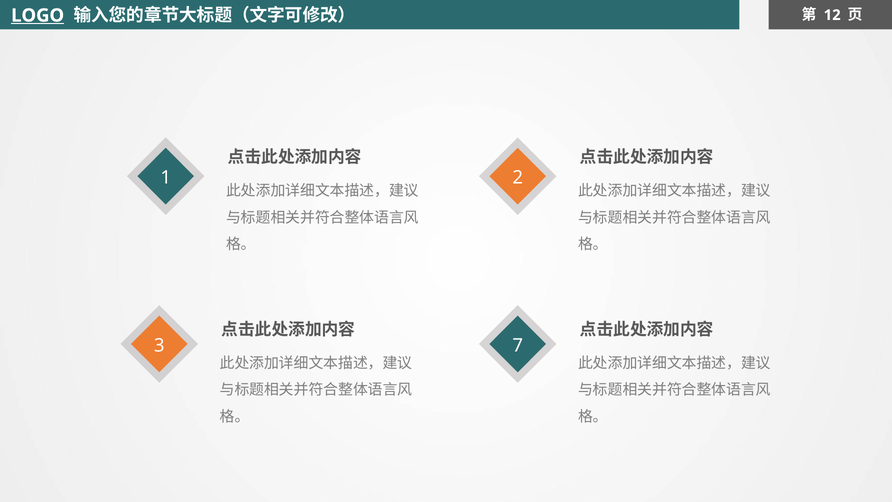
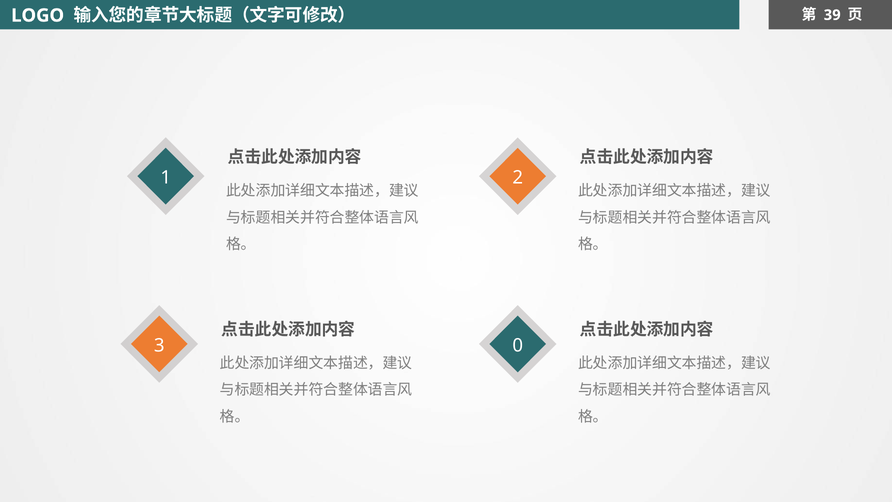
LOGO underline: present -> none
12: 12 -> 39
7: 7 -> 0
